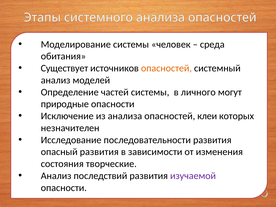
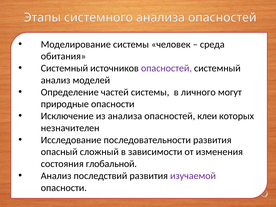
Существует at (64, 68): Существует -> Системный
опасностей at (166, 68) colour: orange -> purple
опасный развития: развития -> сложный
творческие: творческие -> глобальной
